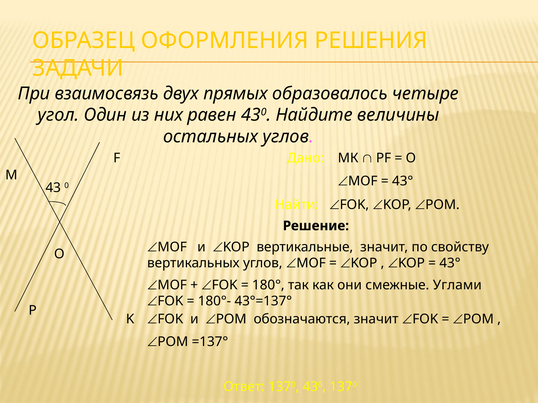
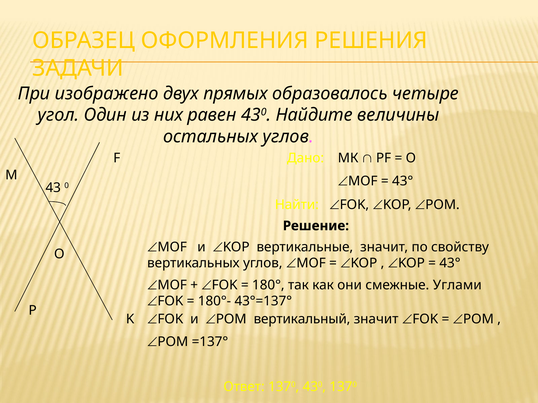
взаимосвязь: взаимосвязь -> изображено
обозначаются: обозначаются -> вертикальный
